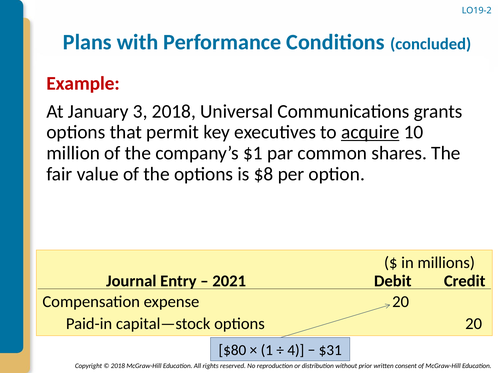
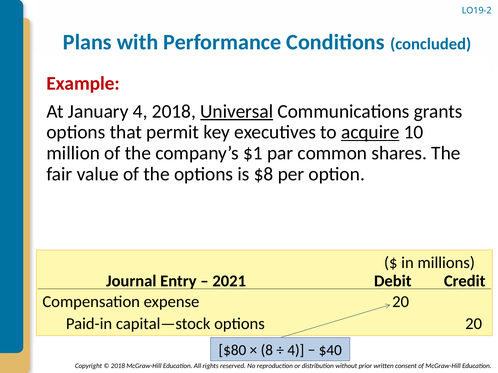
January 3: 3 -> 4
Universal underline: none -> present
1: 1 -> 8
$31: $31 -> $40
